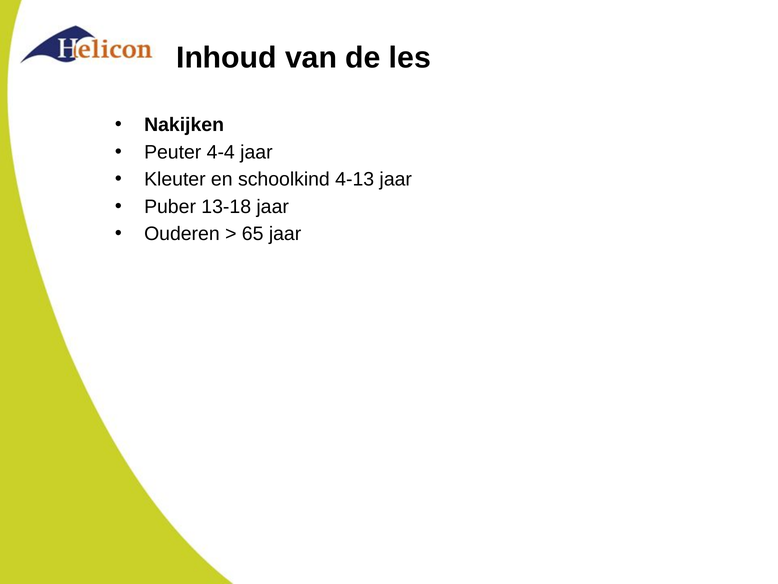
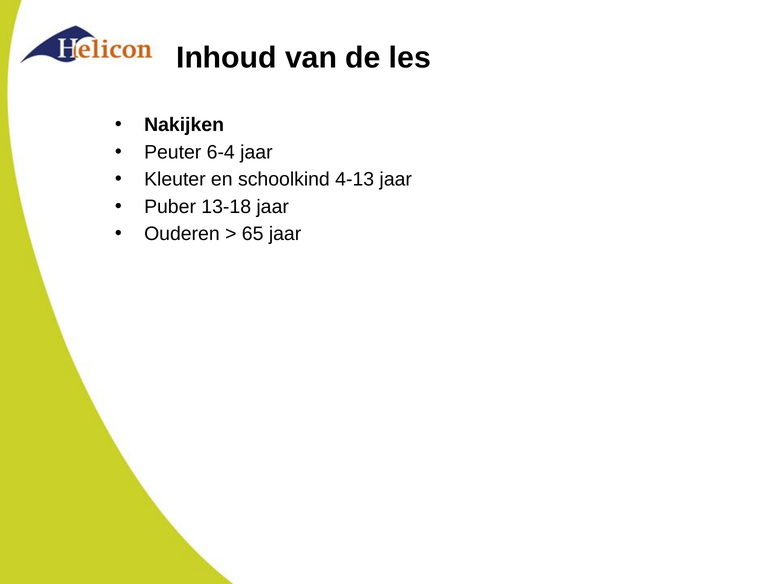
4-4: 4-4 -> 6-4
